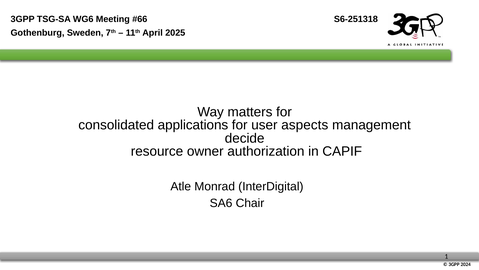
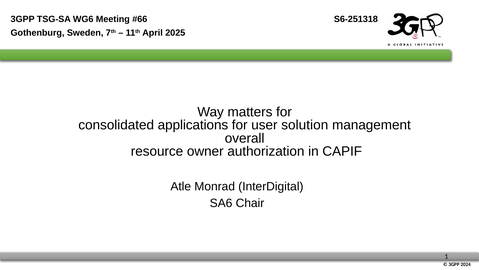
aspects: aspects -> solution
decide: decide -> overall
